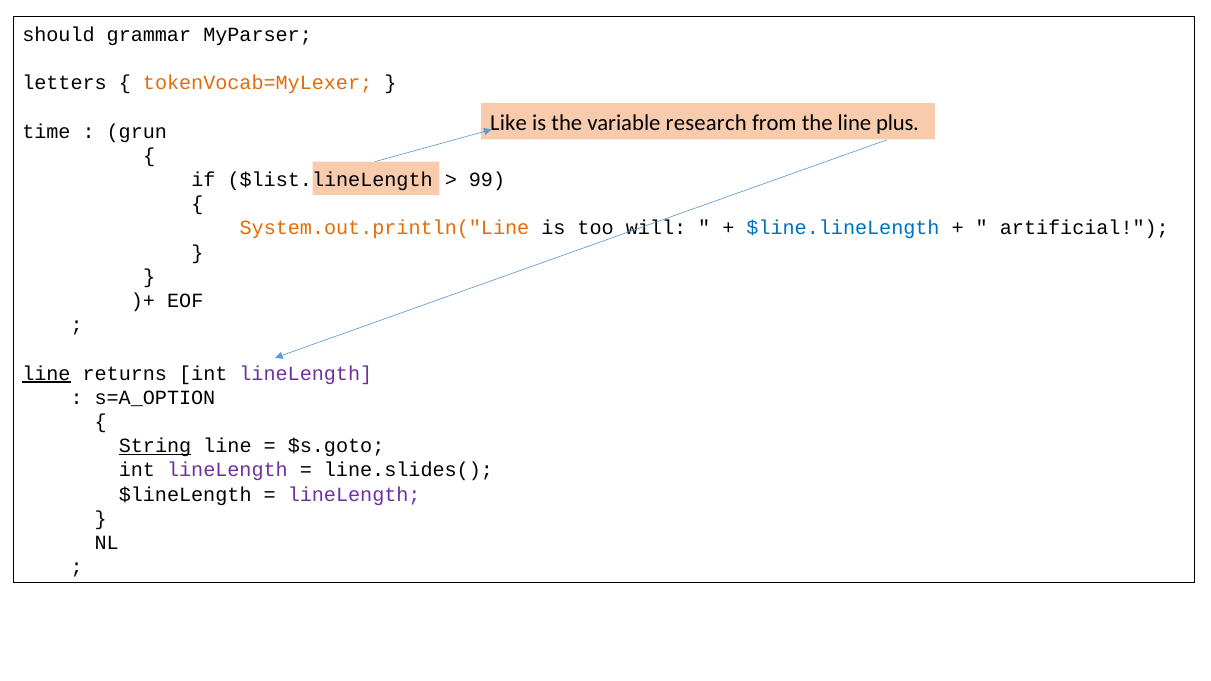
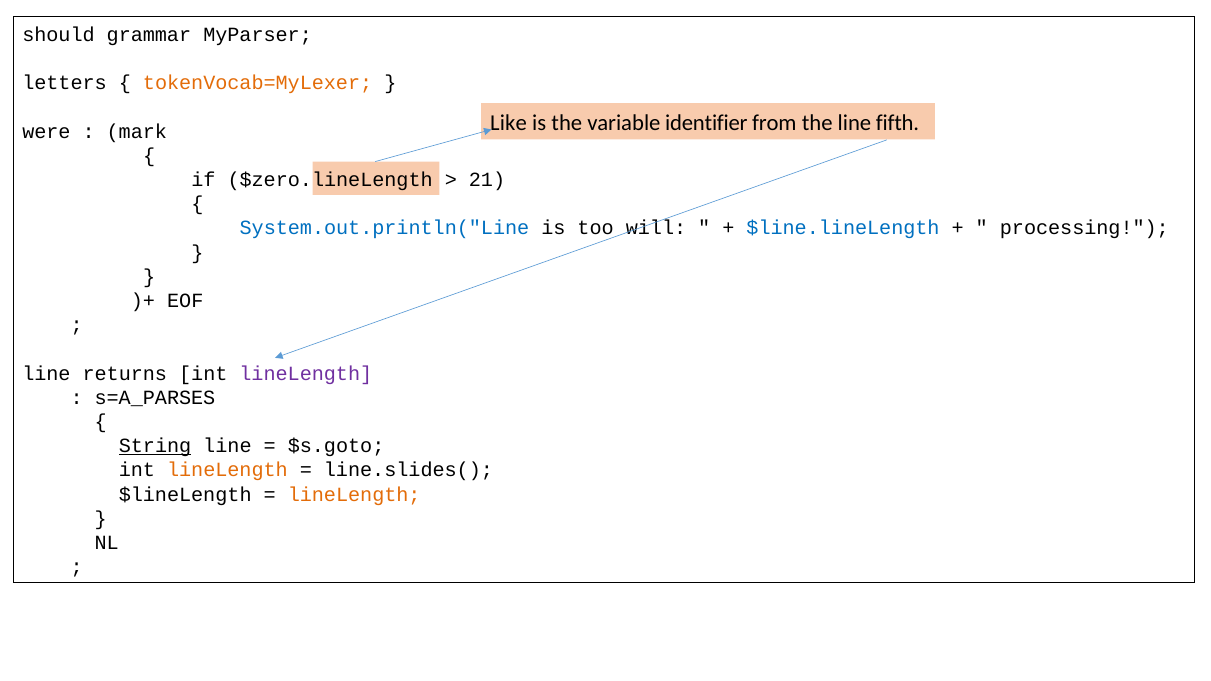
research: research -> identifier
plus: plus -> fifth
time: time -> were
grun: grun -> mark
$list.lineLength: $list.lineLength -> $zero.lineLength
99: 99 -> 21
System.out.println("Line colour: orange -> blue
artificial: artificial -> processing
line at (46, 374) underline: present -> none
s=A_OPTION: s=A_OPTION -> s=A_PARSES
lineLength at (227, 470) colour: purple -> orange
lineLength at (354, 495) colour: purple -> orange
